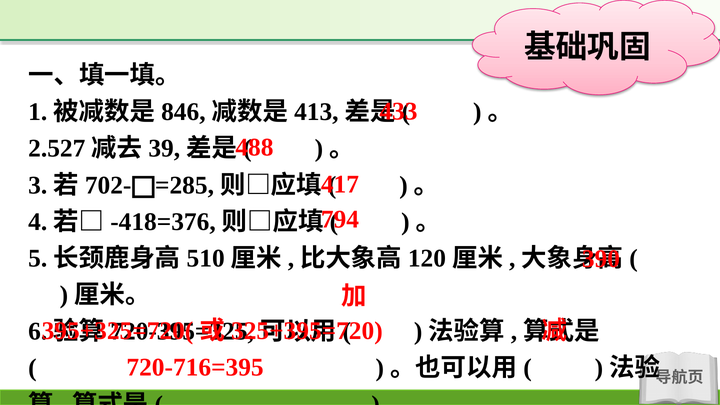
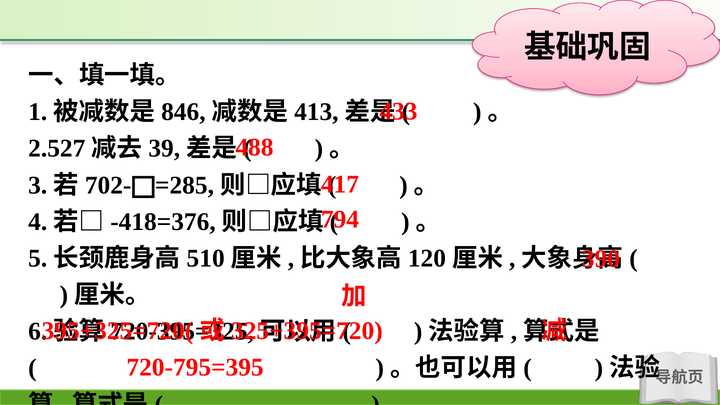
720-716=395: 720-716=395 -> 720-795=395
